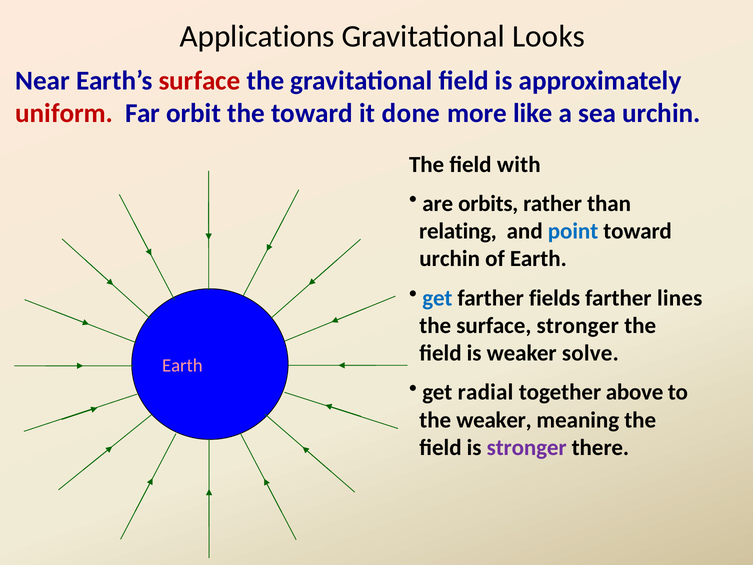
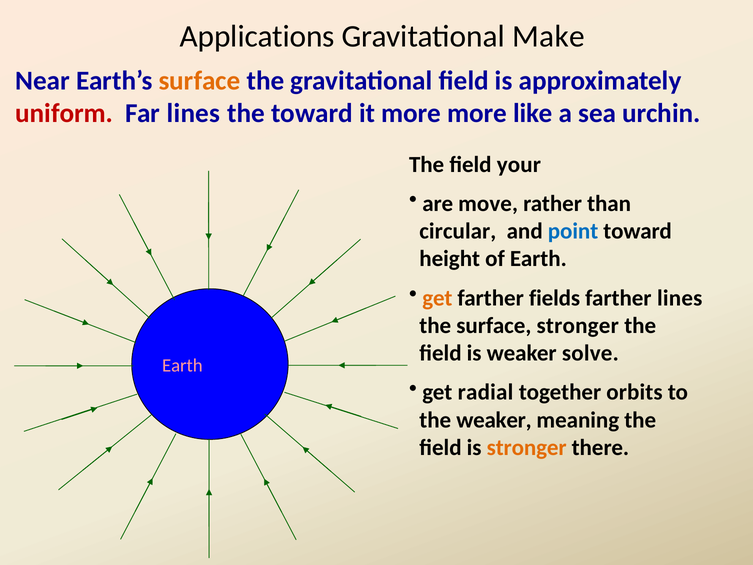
Looks: Looks -> Make
surface at (200, 81) colour: red -> orange
Far orbit: orbit -> lines
it done: done -> more
with: with -> your
orbits: orbits -> move
relating: relating -> circular
urchin at (450, 259): urchin -> height
get at (437, 298) colour: blue -> orange
above: above -> orbits
stronger at (527, 447) colour: purple -> orange
